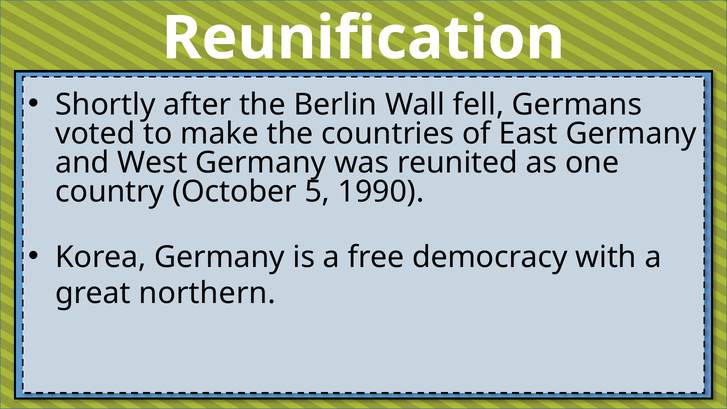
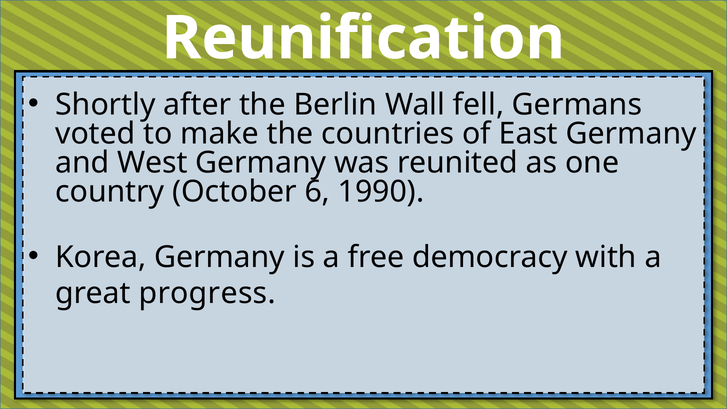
5: 5 -> 6
northern: northern -> progress
